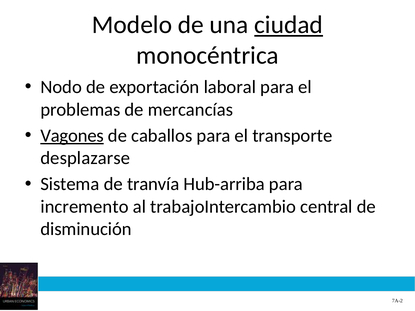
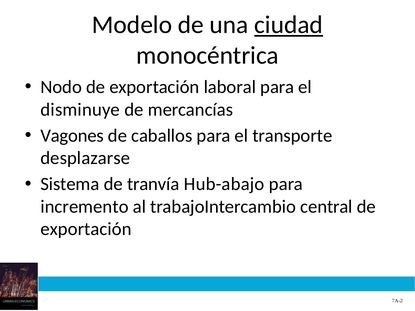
problemas: problemas -> disminuye
Vagones underline: present -> none
Hub-arriba: Hub-arriba -> Hub-abajo
disminución at (86, 229): disminución -> exportación
